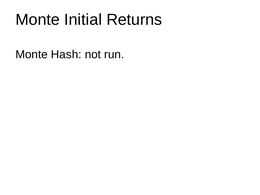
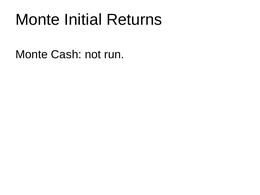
Hash: Hash -> Cash
